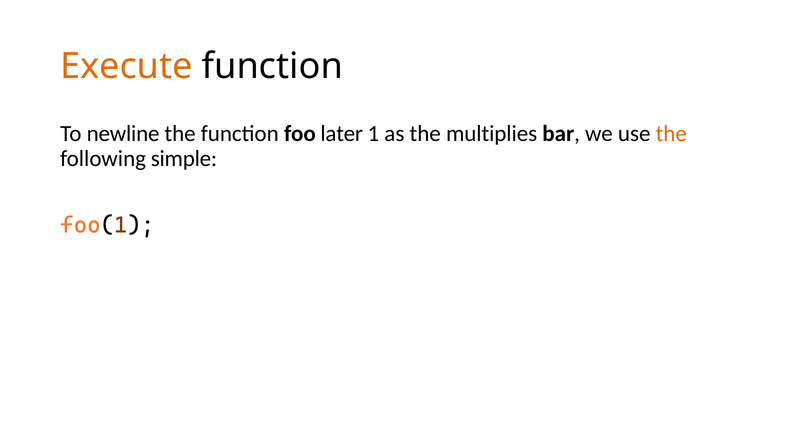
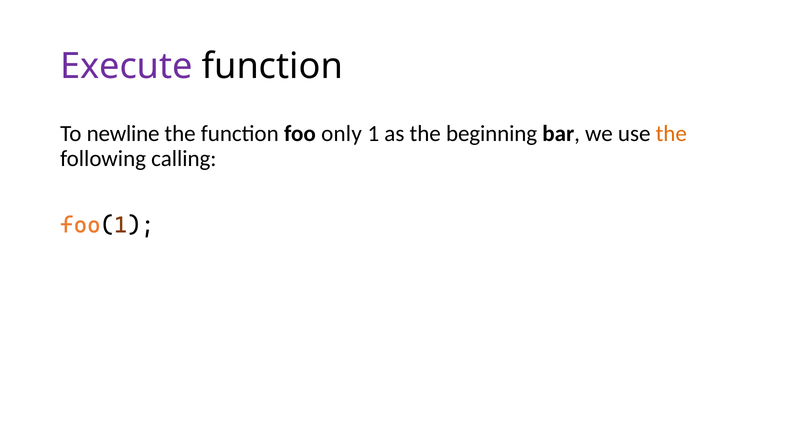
Execute colour: orange -> purple
later: later -> only
multiplies: multiplies -> beginning
simple: simple -> calling
